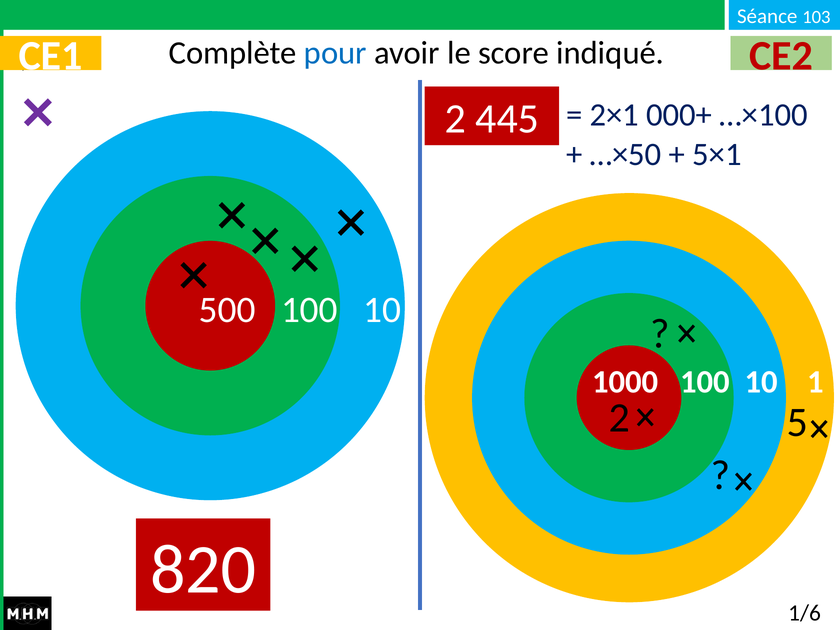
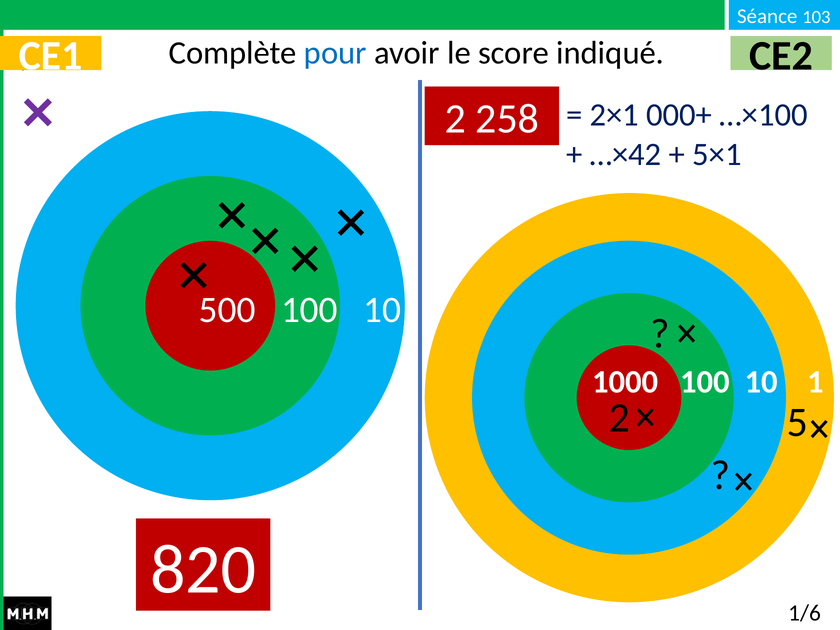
CE2 colour: red -> black
445: 445 -> 258
…×50: …×50 -> …×42
